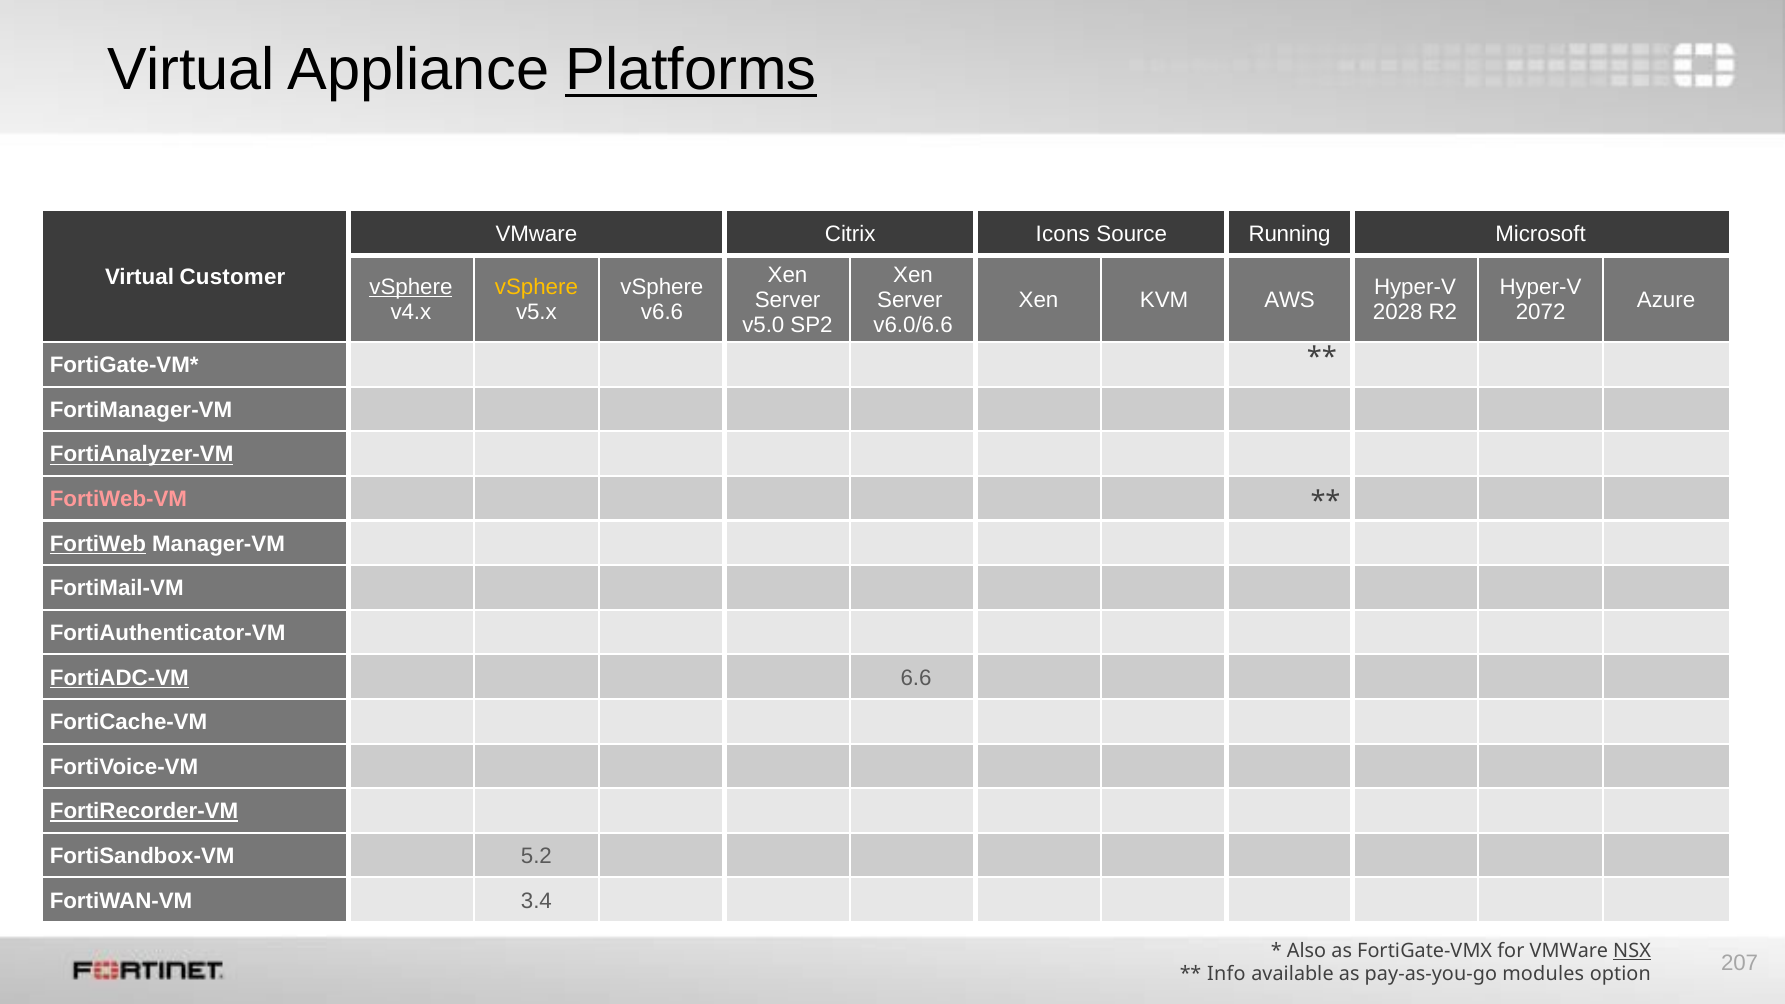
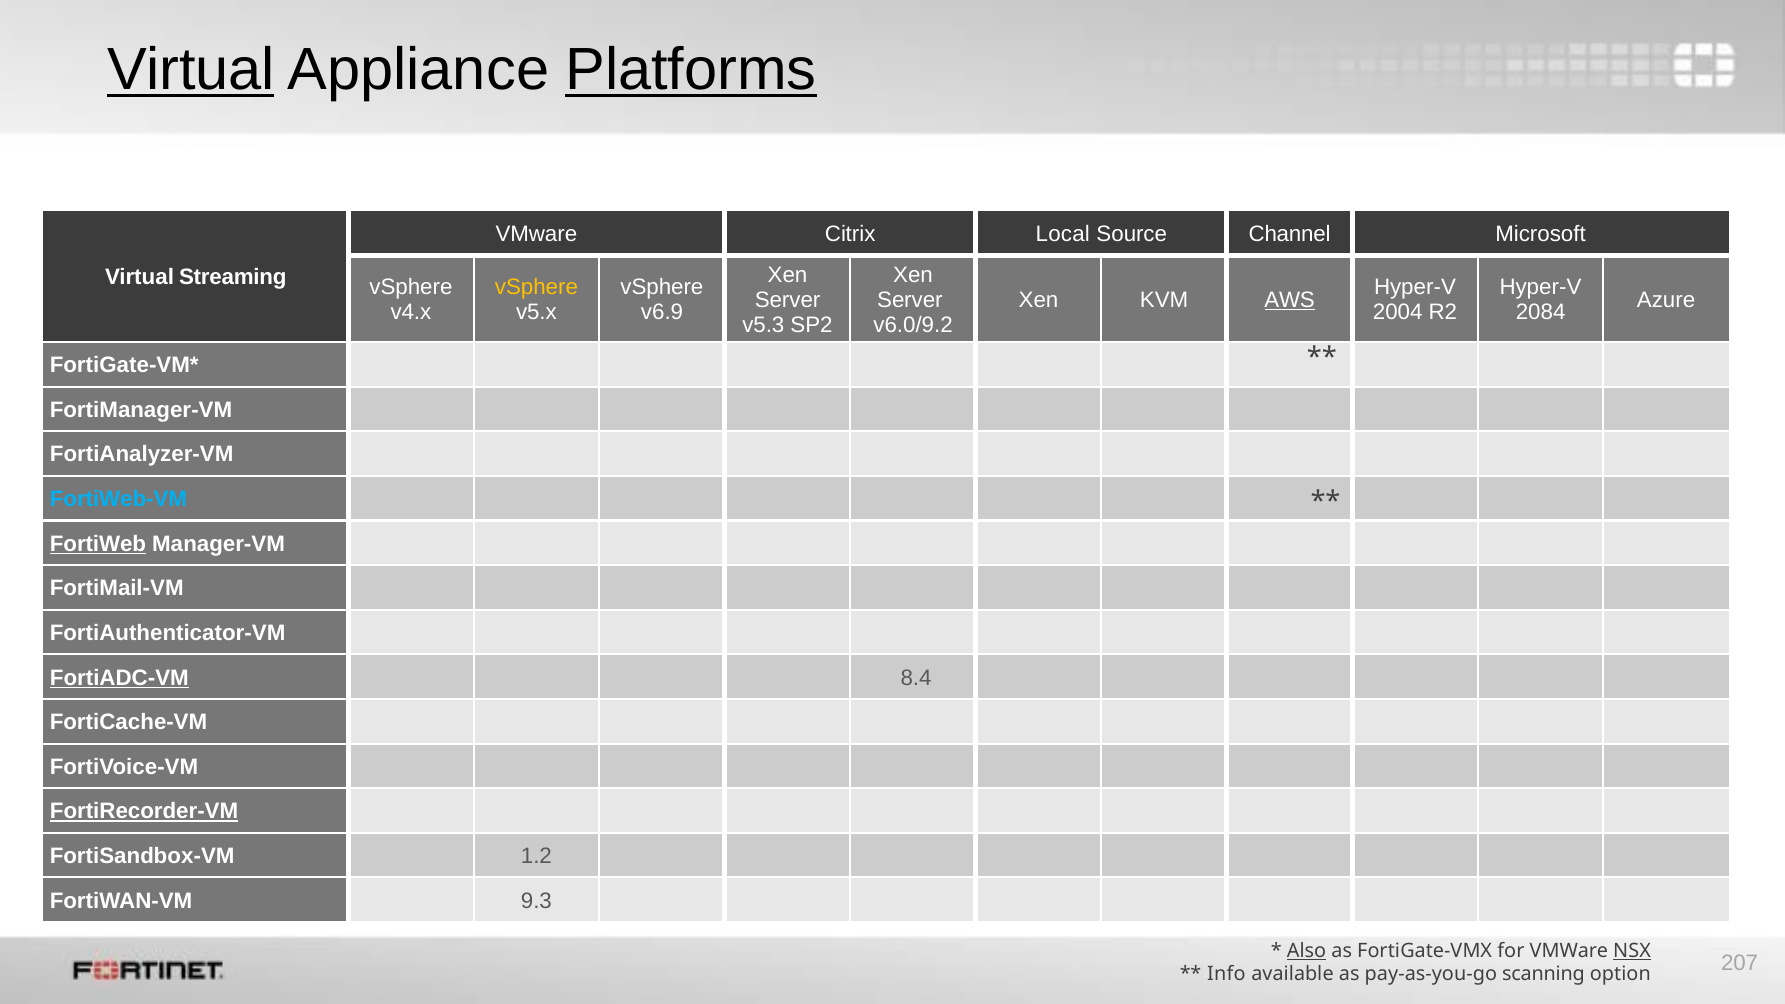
Virtual at (191, 70) underline: none -> present
Icons: Icons -> Local
Running: Running -> Channel
Customer: Customer -> Streaming
vSphere at (411, 287) underline: present -> none
AWS underline: none -> present
v6.6: v6.6 -> v6.9
2028: 2028 -> 2004
2072: 2072 -> 2084
v5.0: v5.0 -> v5.3
v6.0/6.6: v6.0/6.6 -> v6.0/9.2
FortiAnalyzer-VM underline: present -> none
FortiWeb-VM colour: pink -> light blue
6.6: 6.6 -> 8.4
5.2: 5.2 -> 1.2
3.4: 3.4 -> 9.3
Also underline: none -> present
modules: modules -> scanning
